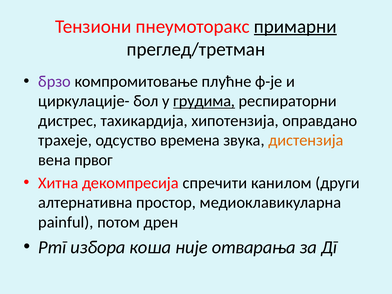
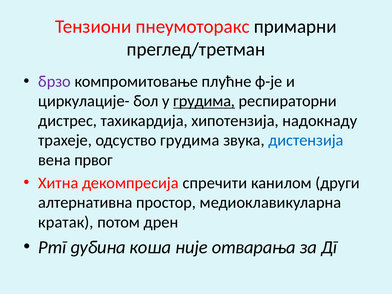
примарни underline: present -> none
оправдано: оправдано -> надокнаду
одсуство времена: времена -> грудима
дистензија colour: orange -> blue
painful: painful -> кратак
избора: избора -> дубина
